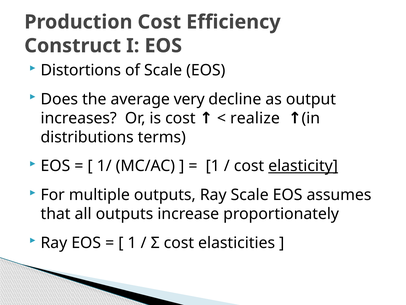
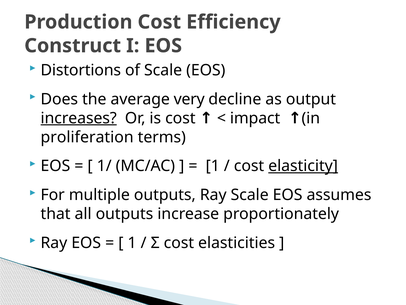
increases underline: none -> present
realize: realize -> impact
distributions: distributions -> proliferation
